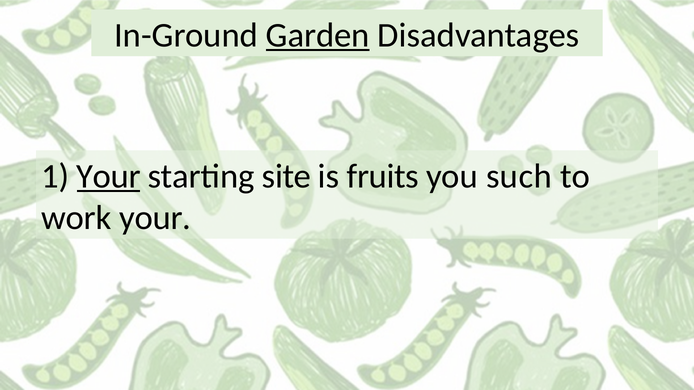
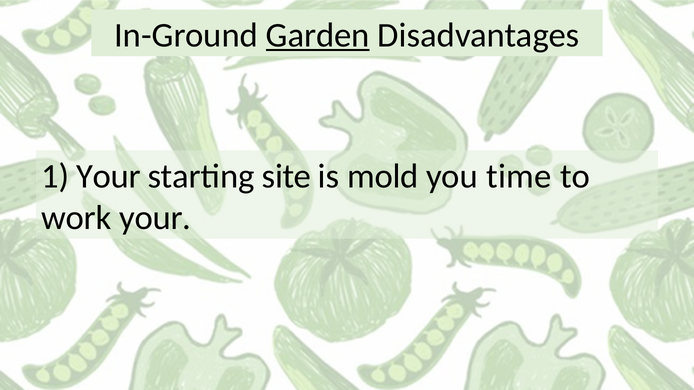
Your at (109, 176) underline: present -> none
fruits: fruits -> mold
such: such -> time
